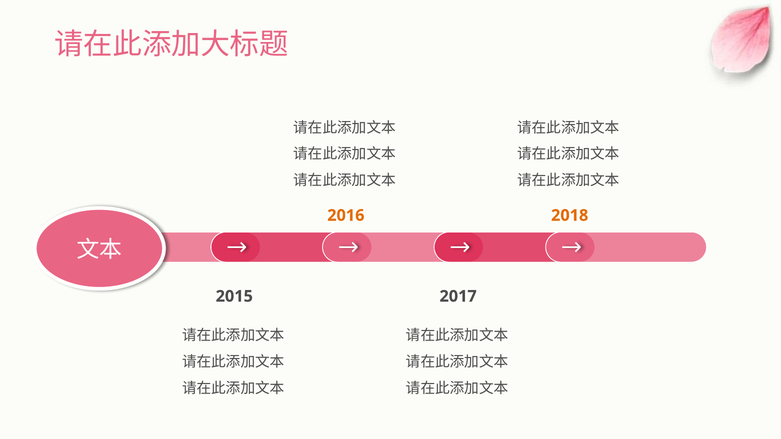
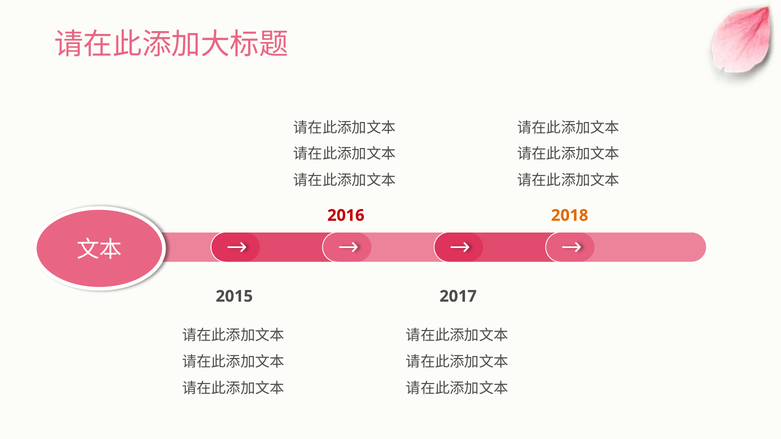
2016 colour: orange -> red
